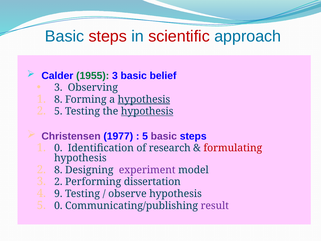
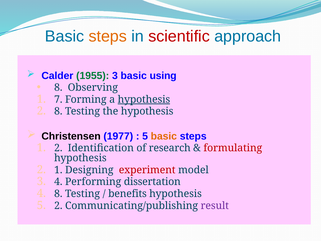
steps at (108, 36) colour: red -> orange
belief: belief -> using
3 at (58, 87): 3 -> 8
1 8: 8 -> 7
2 5: 5 -> 8
hypothesis at (147, 111) underline: present -> none
Christensen colour: purple -> black
basic at (164, 136) colour: purple -> orange
1 0: 0 -> 2
2 8: 8 -> 1
experiment colour: purple -> red
3 2: 2 -> 4
4 9: 9 -> 8
observe: observe -> benefits
5 0: 0 -> 2
